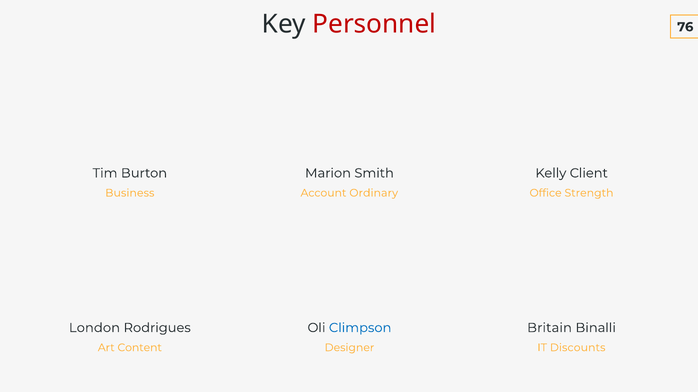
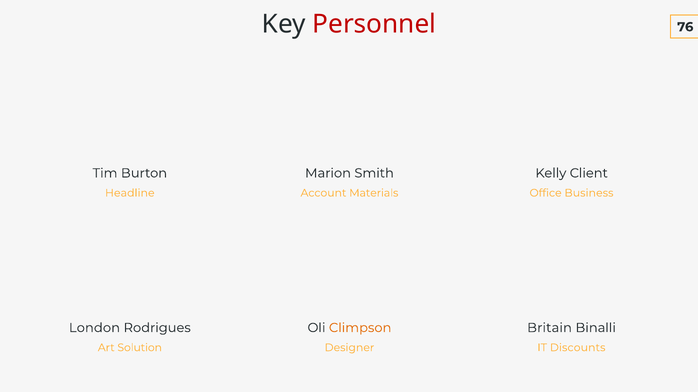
Ordinary: Ordinary -> Materials
Business: Business -> Headline
Strength: Strength -> Business
Climpson colour: blue -> orange
Content: Content -> Solution
